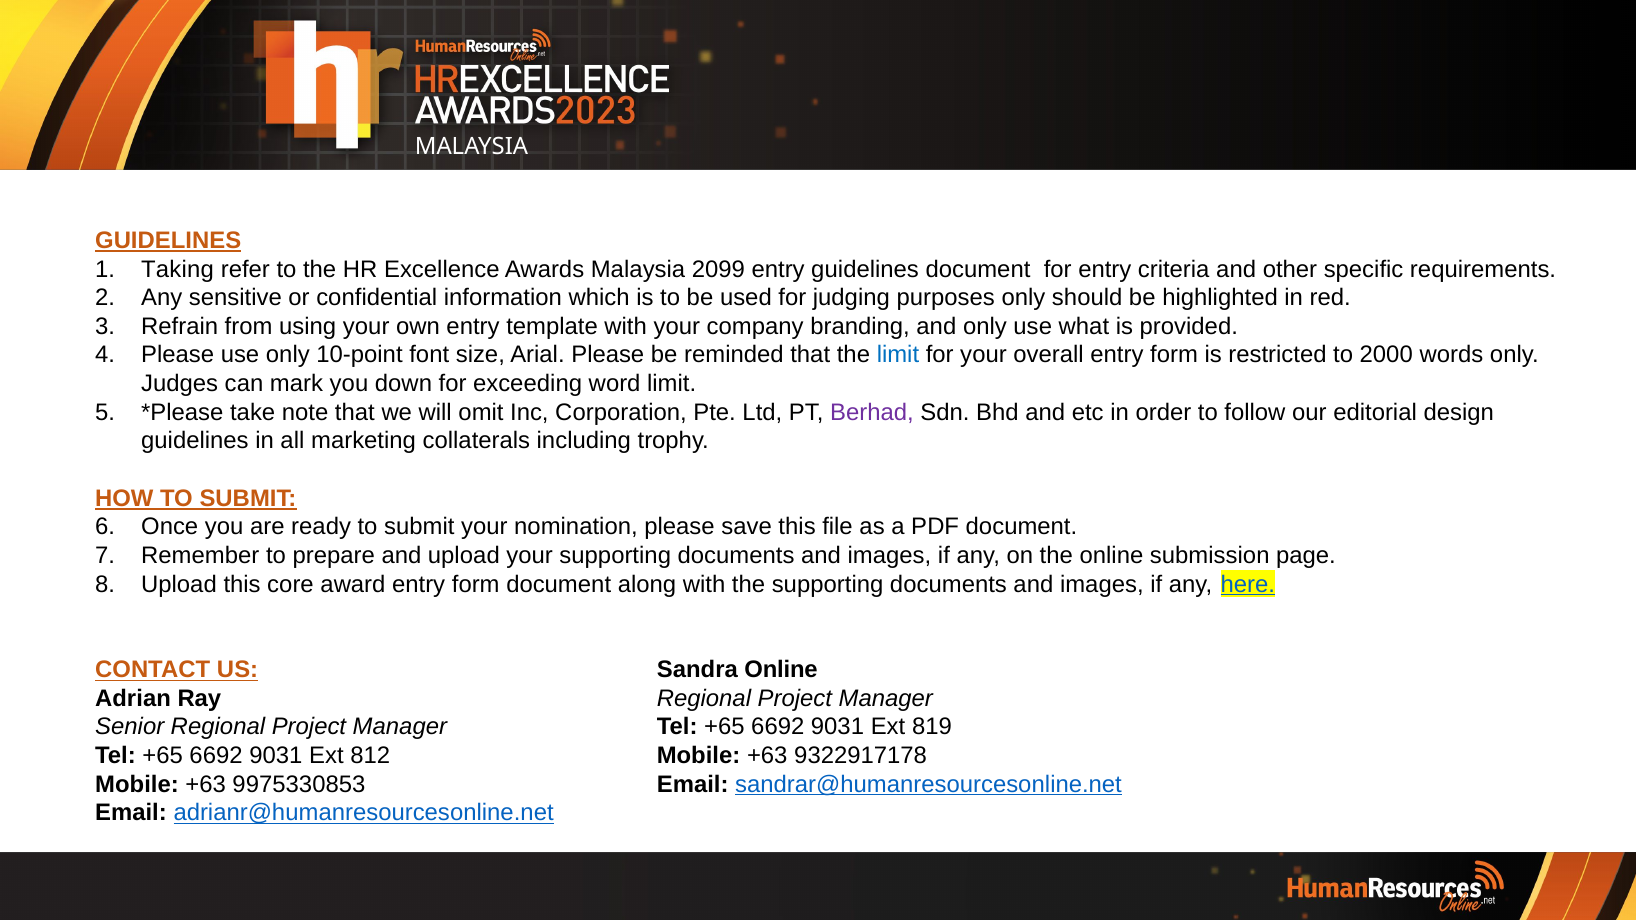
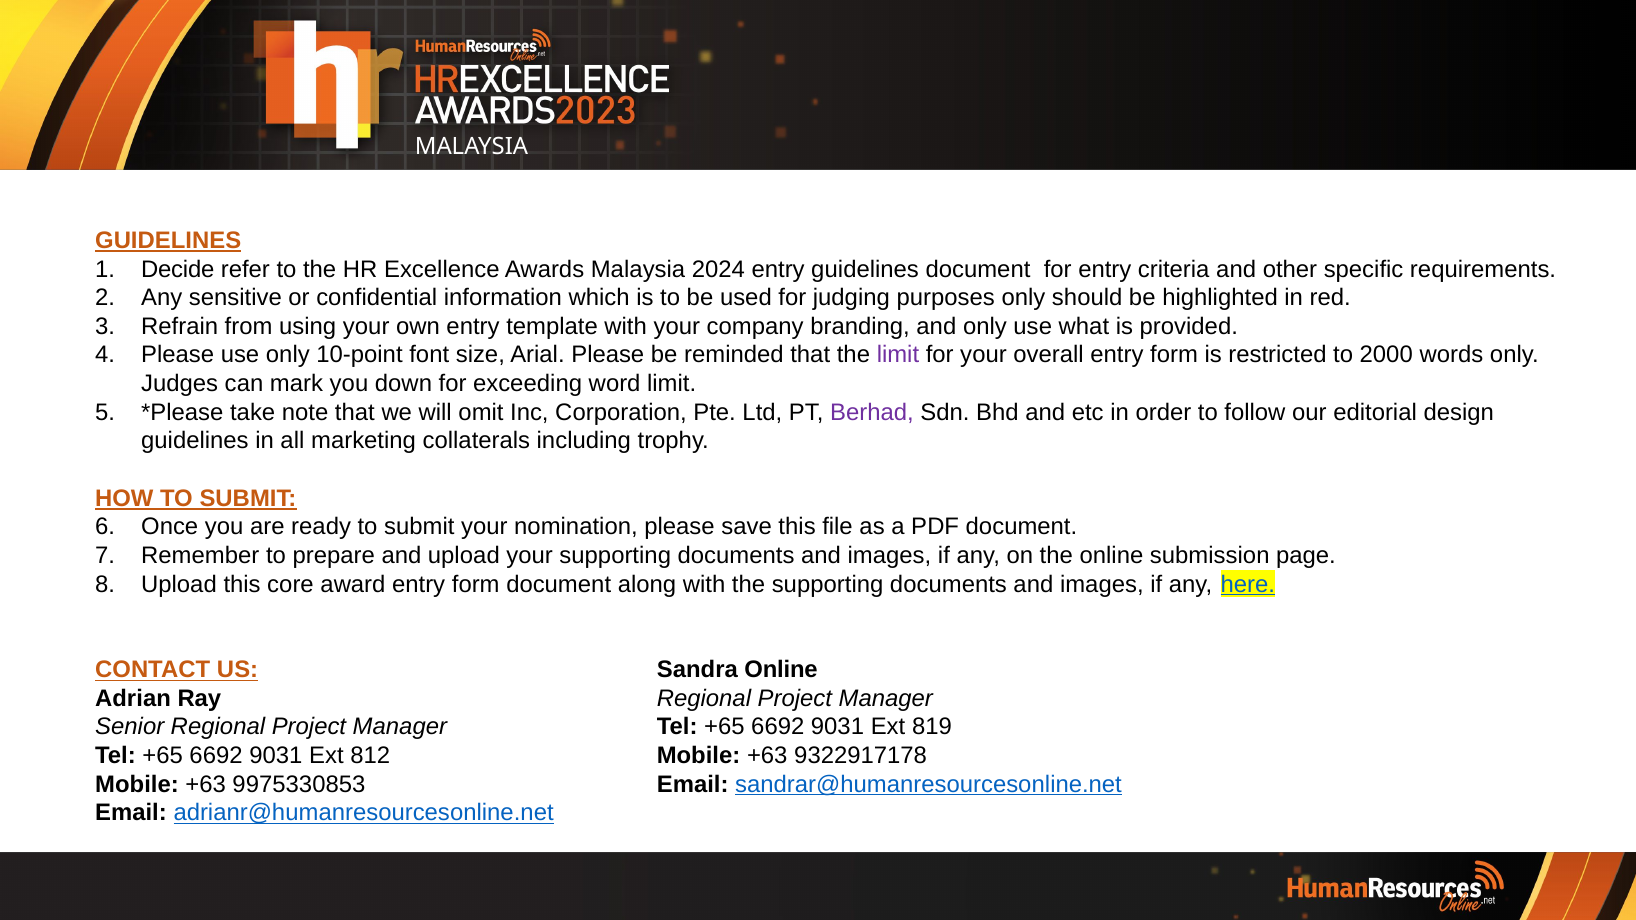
Taking: Taking -> Decide
2099: 2099 -> 2024
limit at (898, 355) colour: blue -> purple
